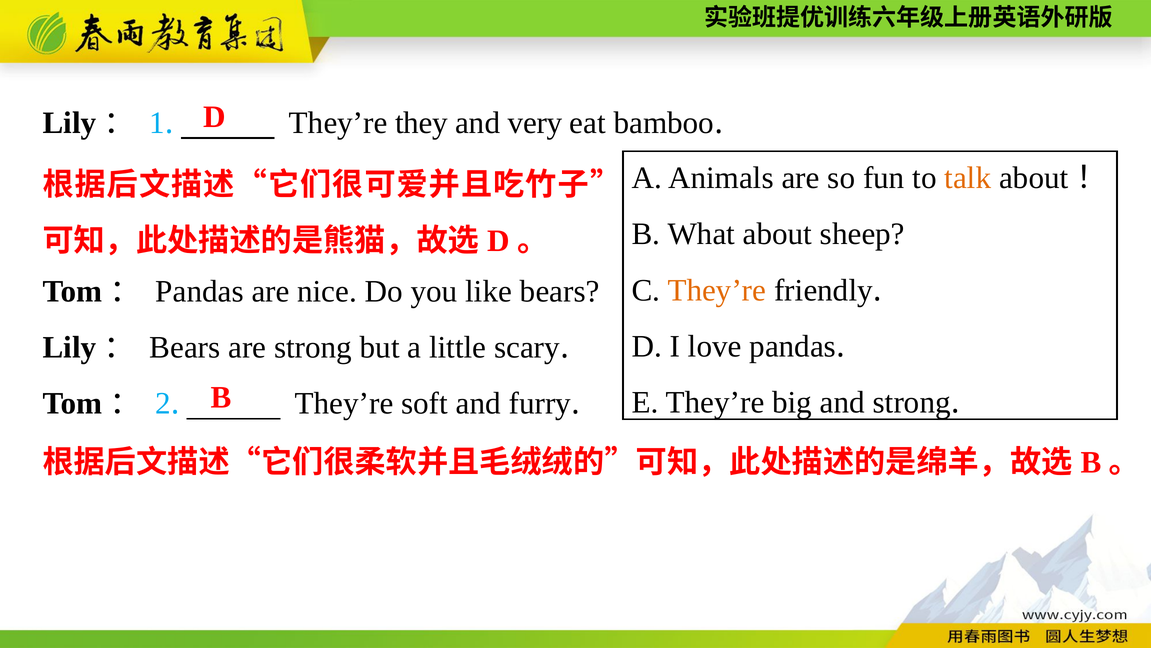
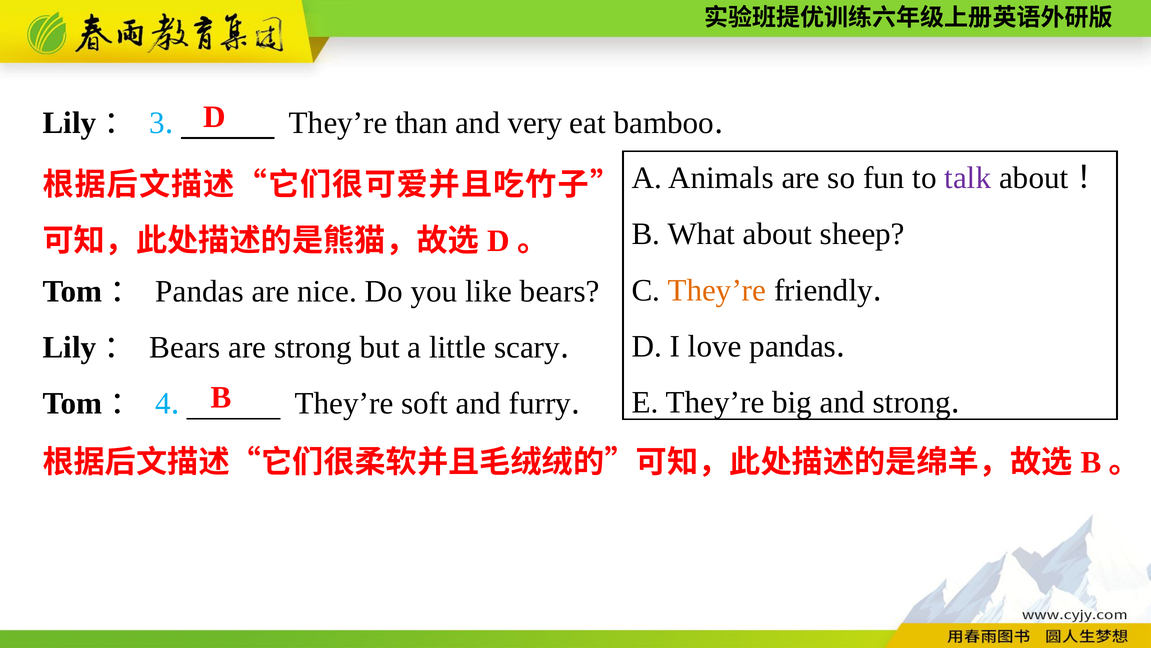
1: 1 -> 3
they: they -> than
talk colour: orange -> purple
2: 2 -> 4
